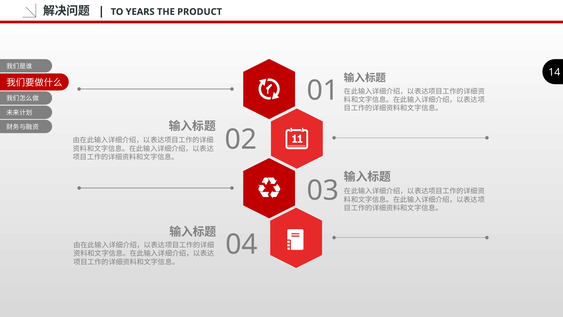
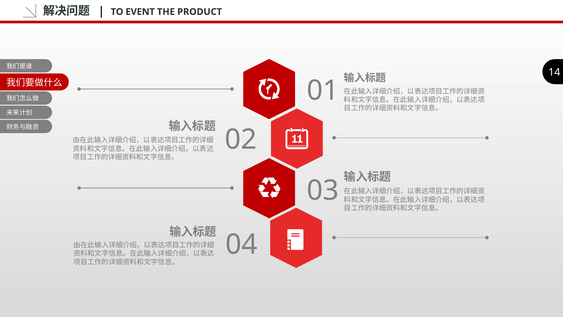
YEARS: YEARS -> EVENT
